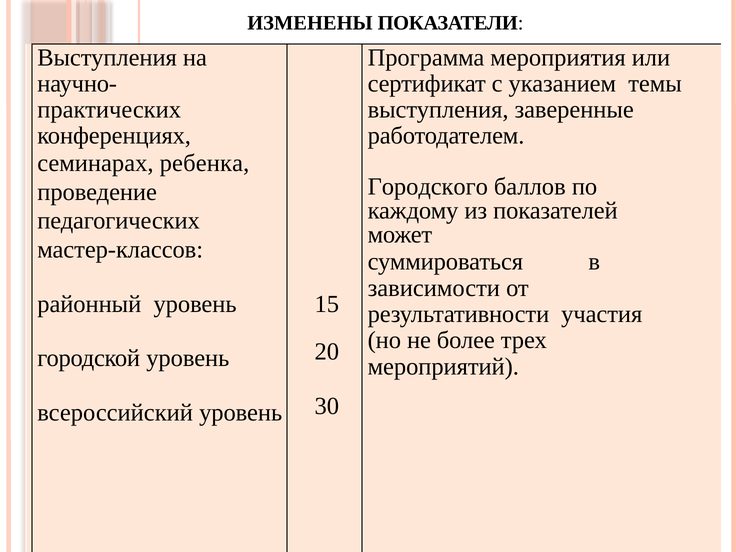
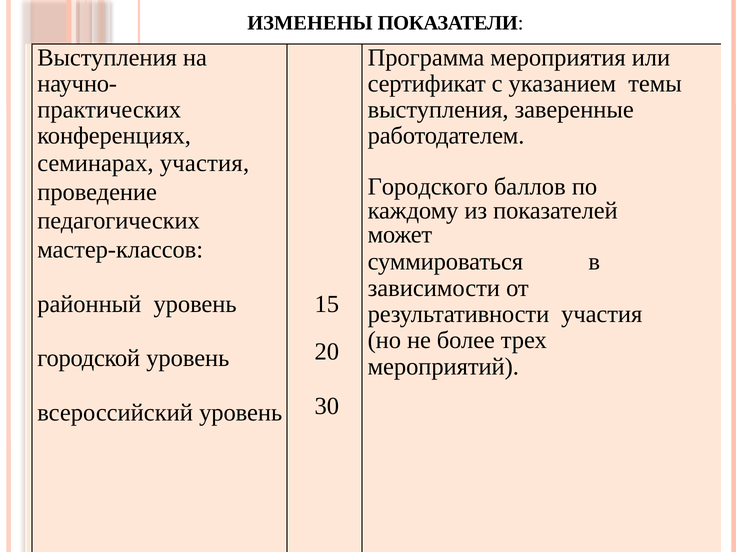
семинарах ребенка: ребенка -> участия
